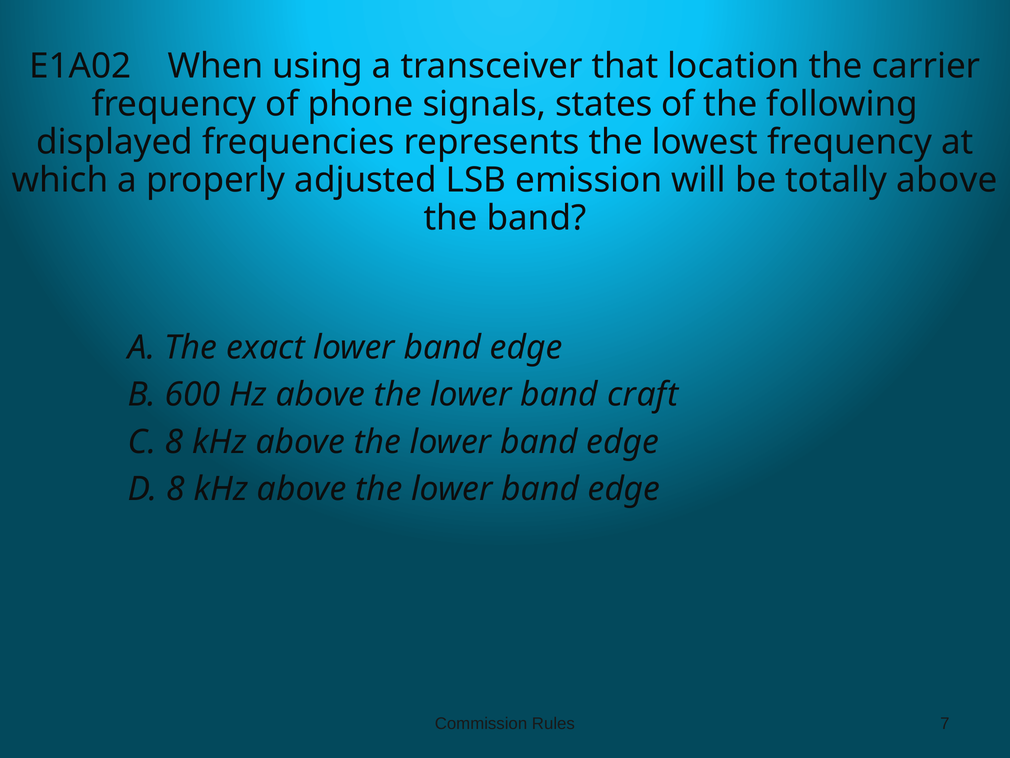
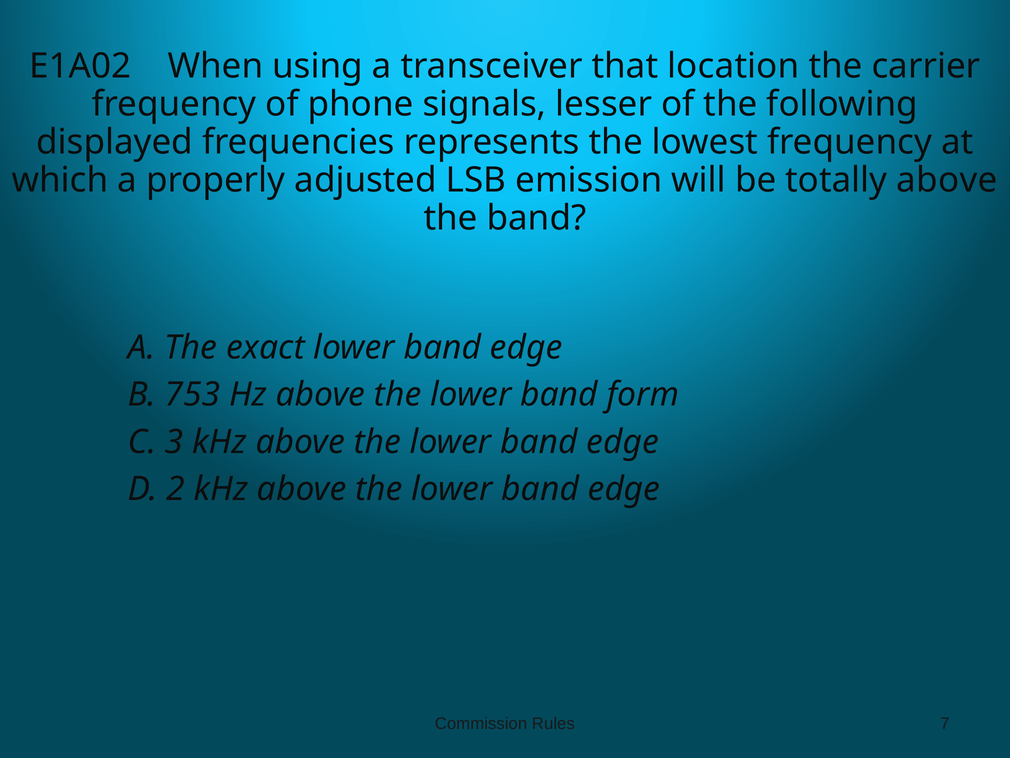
states: states -> lesser
600: 600 -> 753
craft: craft -> form
C 8: 8 -> 3
D 8: 8 -> 2
